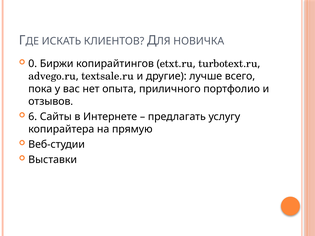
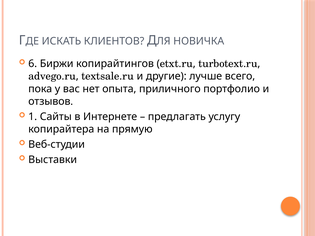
0: 0 -> 6
6: 6 -> 1
